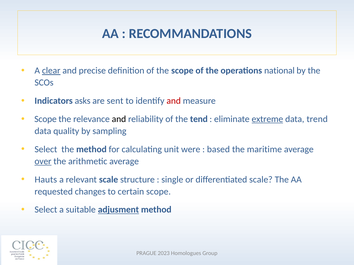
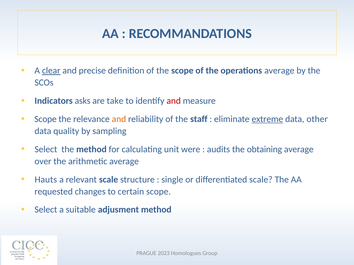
operations national: national -> average
sent: sent -> take
and at (119, 119) colour: black -> orange
tend: tend -> staff
trend: trend -> other
based: based -> audits
maritime: maritime -> obtaining
over underline: present -> none
adjusment underline: present -> none
